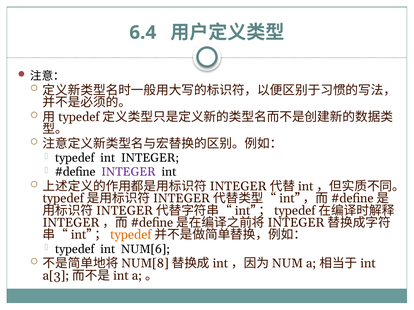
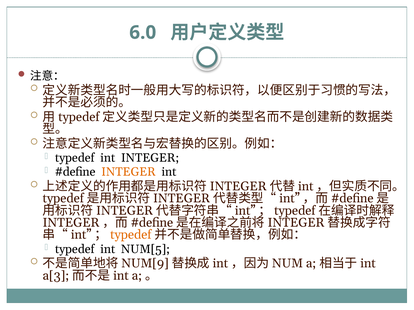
6.4: 6.4 -> 6.0
INTEGER at (129, 172) colour: purple -> orange
NUM[6: NUM[6 -> NUM[5
NUM[8: NUM[8 -> NUM[9
